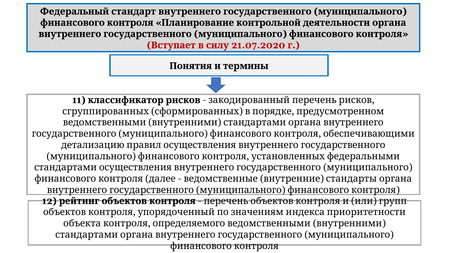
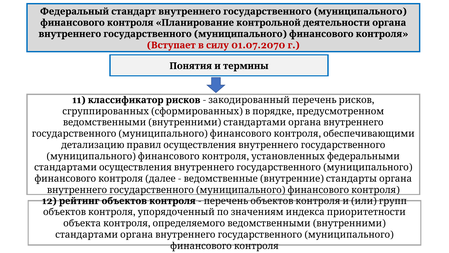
21.07.2020: 21.07.2020 -> 01.07.2070
